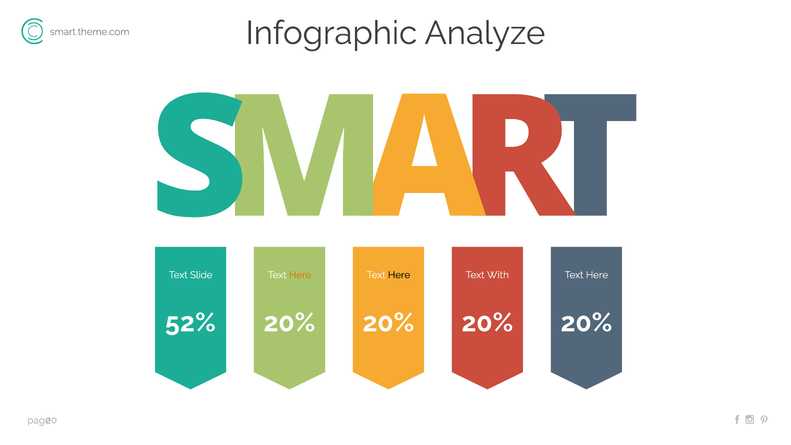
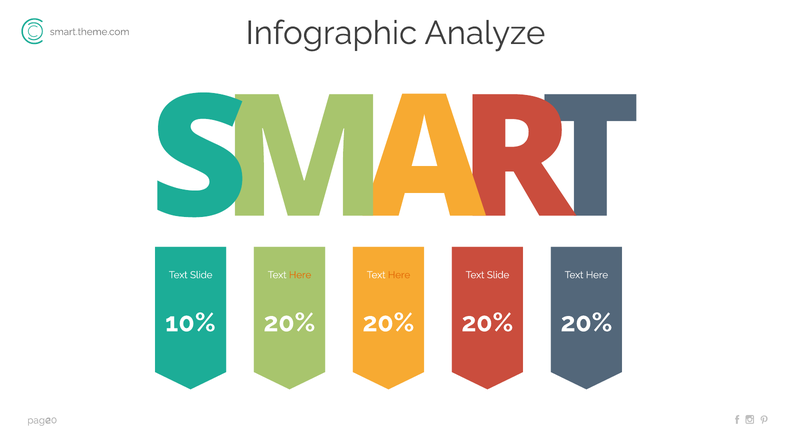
Here at (399, 275) colour: black -> orange
With at (498, 275): With -> Slide
52%: 52% -> 10%
